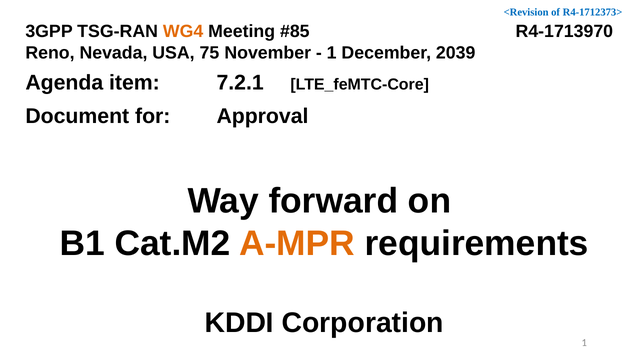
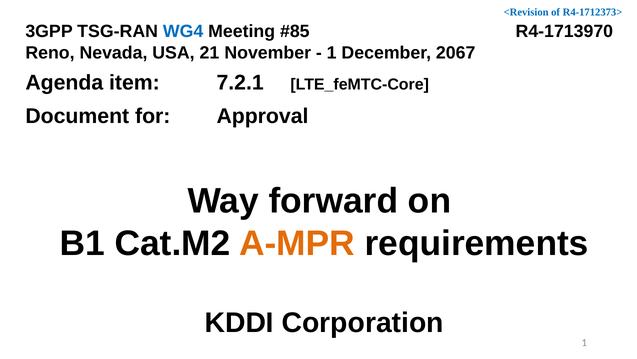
WG4 colour: orange -> blue
75: 75 -> 21
2039: 2039 -> 2067
